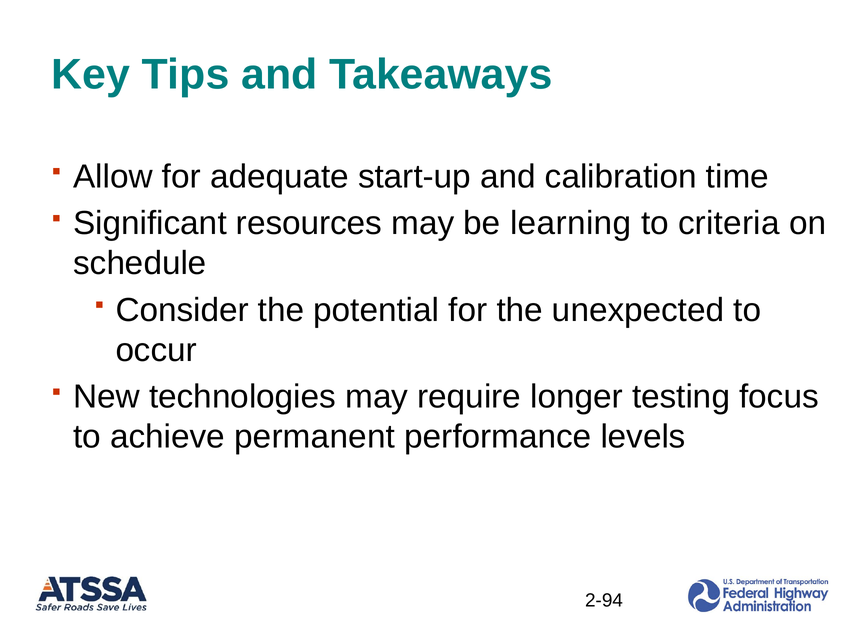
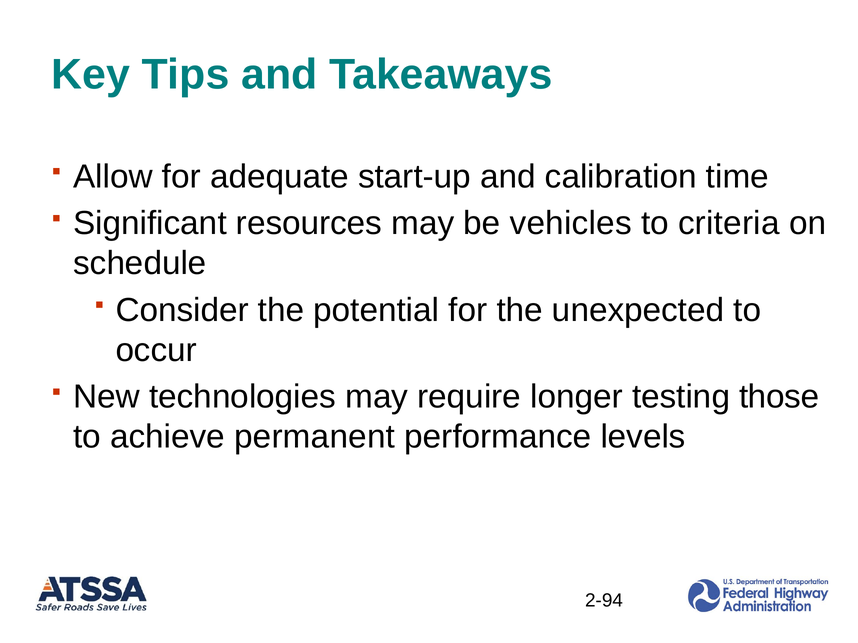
learning: learning -> vehicles
focus: focus -> those
